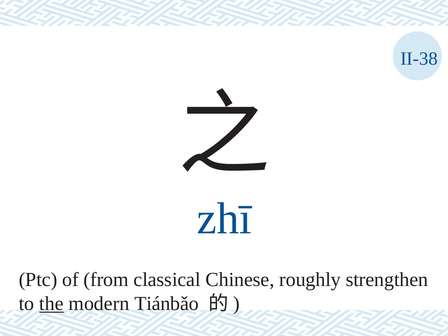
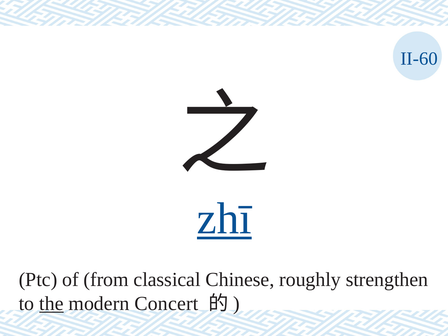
II-38: II-38 -> II-60
zhī underline: none -> present
Tiánbǎo: Tiánbǎo -> Concert
